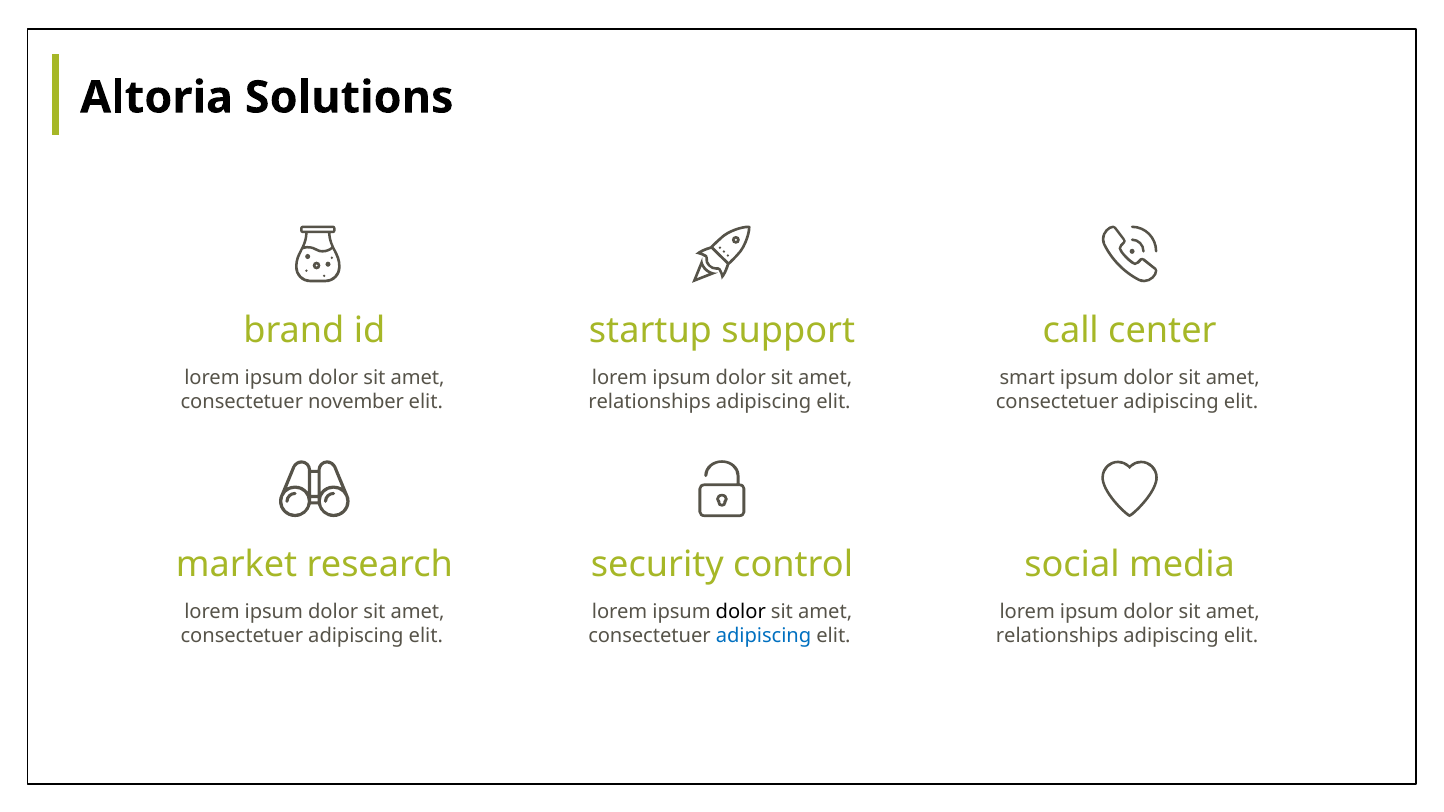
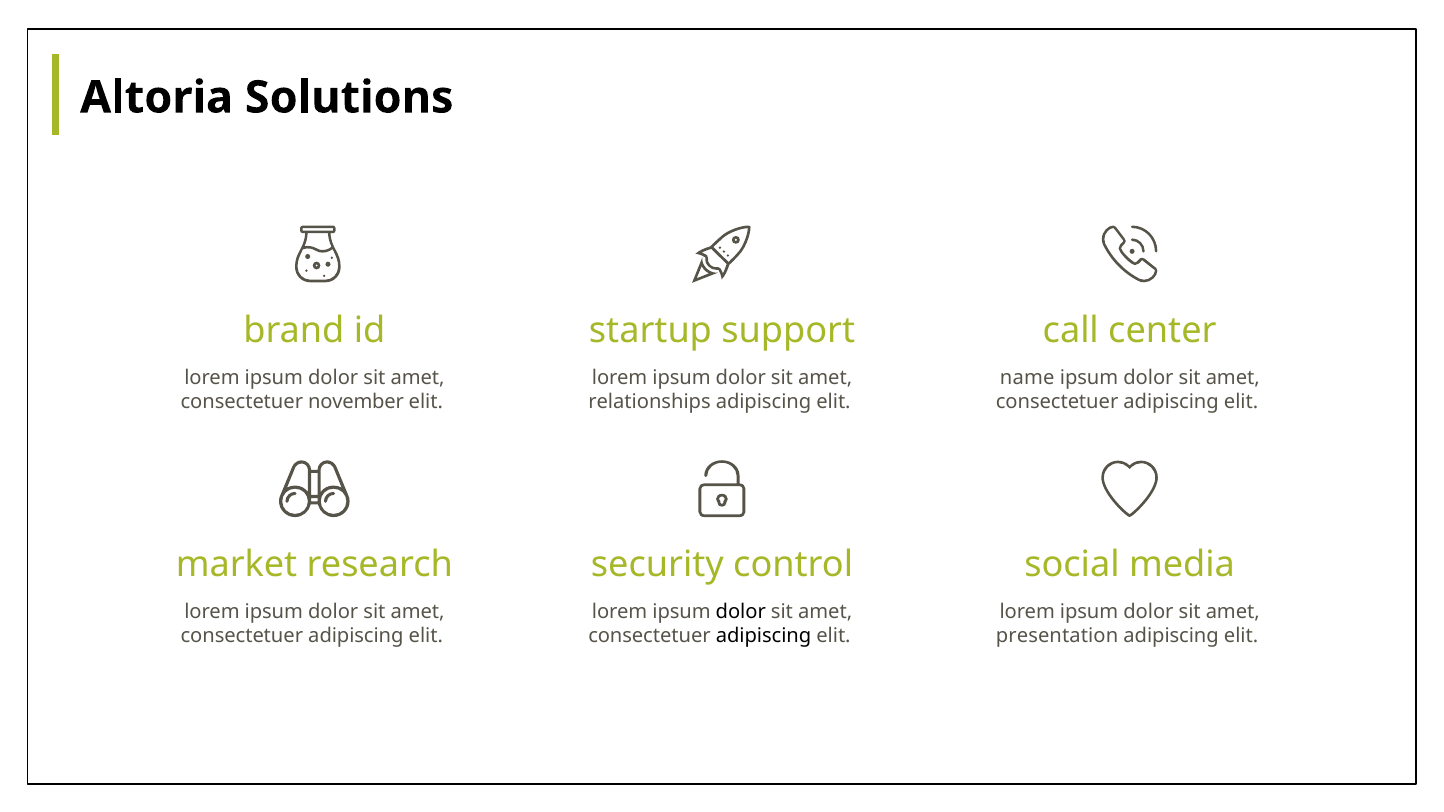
smart: smart -> name
adipiscing at (764, 637) colour: blue -> black
relationships at (1057, 637): relationships -> presentation
